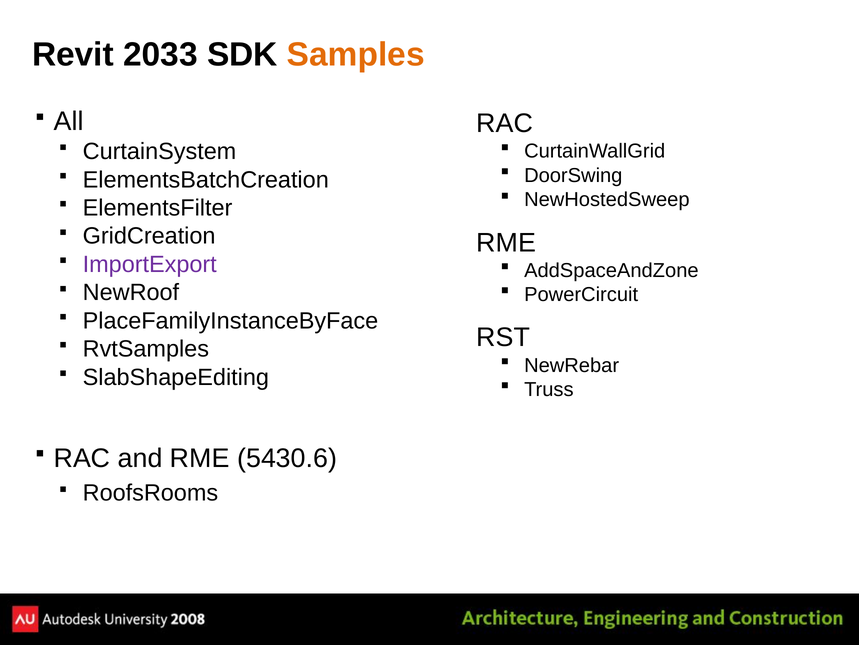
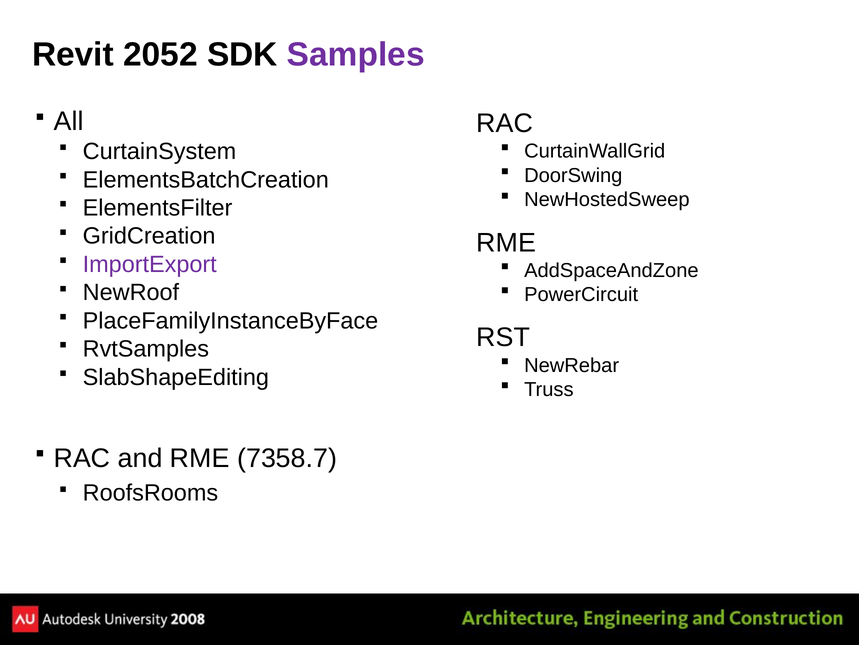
2033: 2033 -> 2052
Samples colour: orange -> purple
5430.6: 5430.6 -> 7358.7
